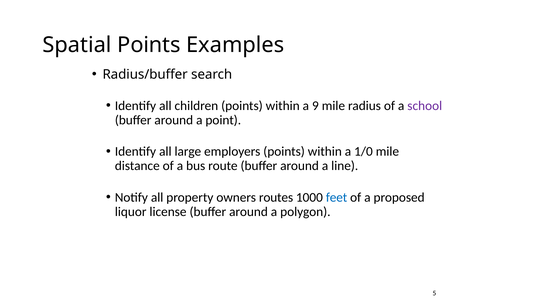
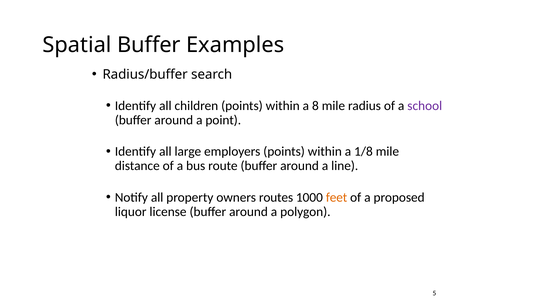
Spatial Points: Points -> Buffer
9: 9 -> 8
1/0: 1/0 -> 1/8
feet colour: blue -> orange
